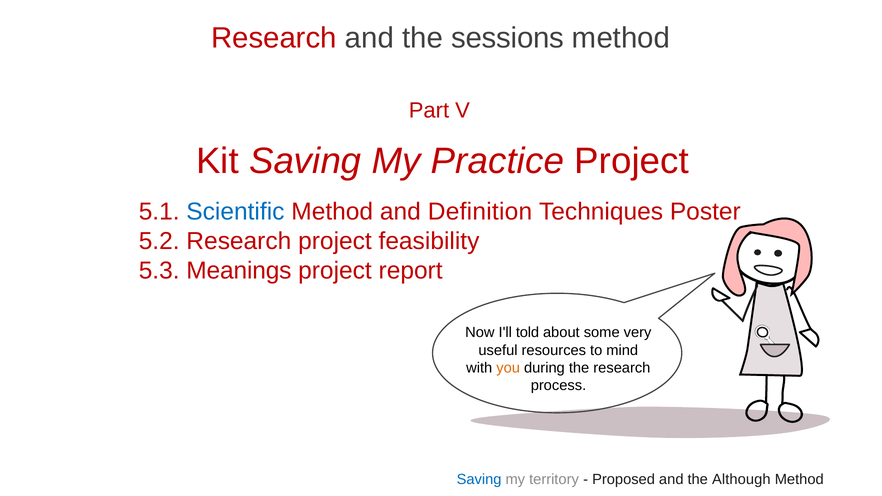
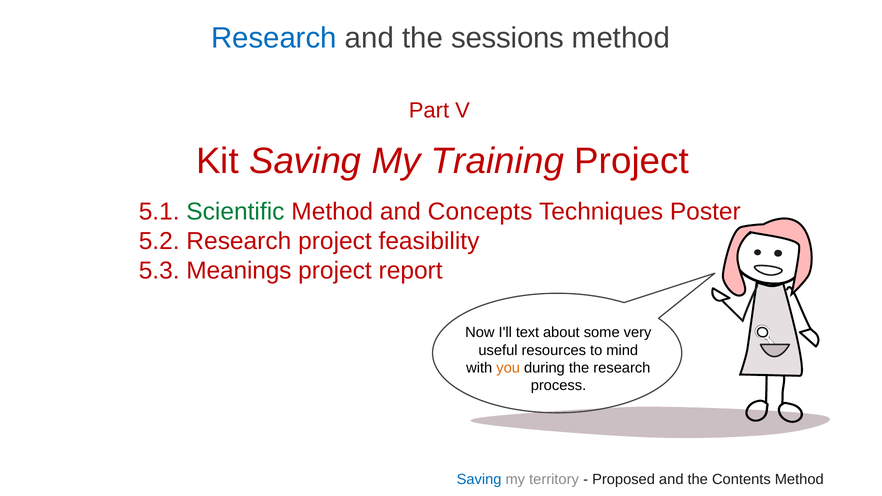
Research at (274, 38) colour: red -> blue
Practice: Practice -> Training
Scientific colour: blue -> green
Definition: Definition -> Concepts
told: told -> text
Although: Although -> Contents
